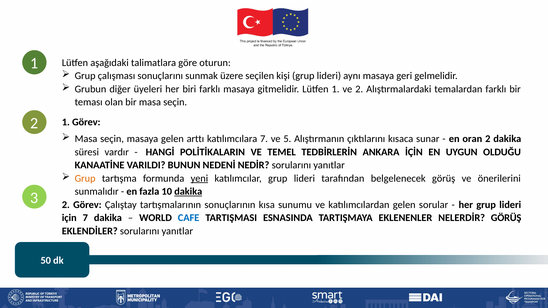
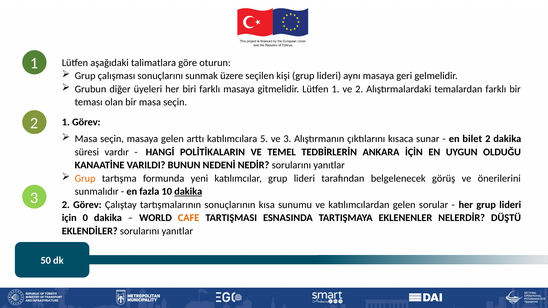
katılımcılara 7: 7 -> 5
ve 5: 5 -> 3
oran: oran -> bilet
yeni underline: present -> none
için 7: 7 -> 0
CAFE colour: blue -> orange
NELERDİR GÖRÜŞ: GÖRÜŞ -> DÜŞTÜ
